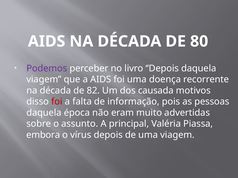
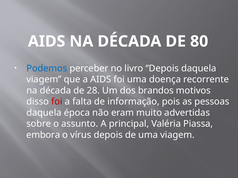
Podemos colour: purple -> blue
82: 82 -> 28
causada: causada -> brandos
